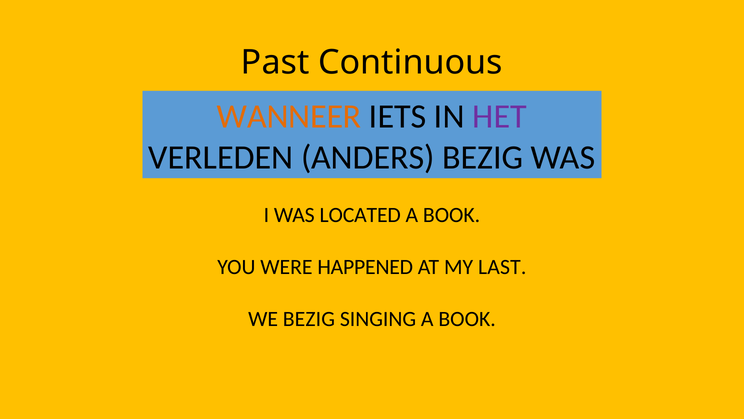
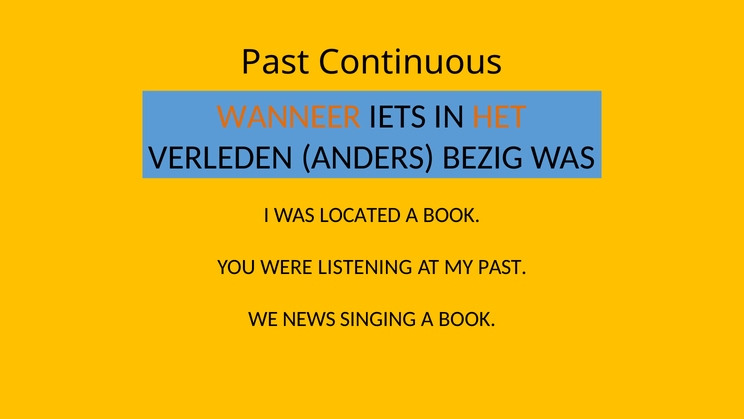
HET colour: purple -> orange
HAPPENED: HAPPENED -> LISTENING
MY LAST: LAST -> PAST
WE BEZIG: BEZIG -> NEWS
